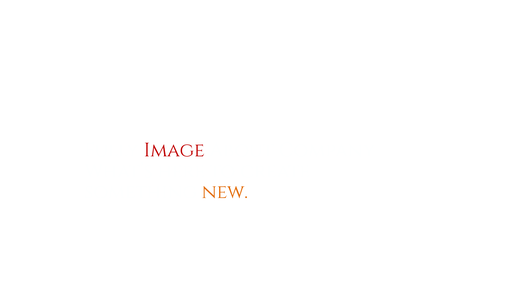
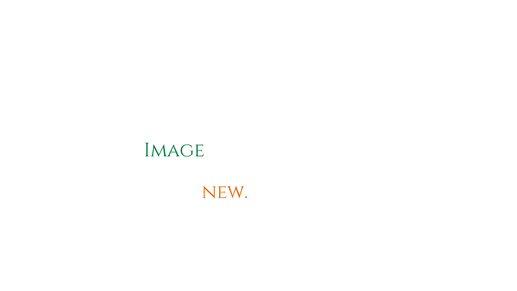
Image colour: red -> green
